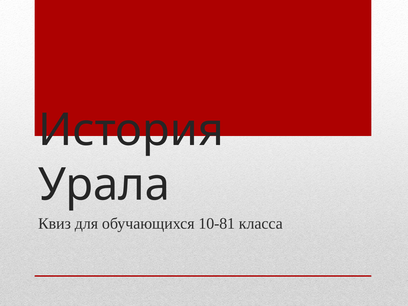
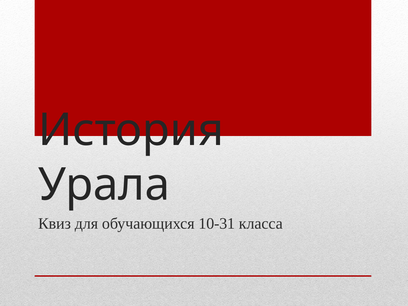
10-81: 10-81 -> 10-31
